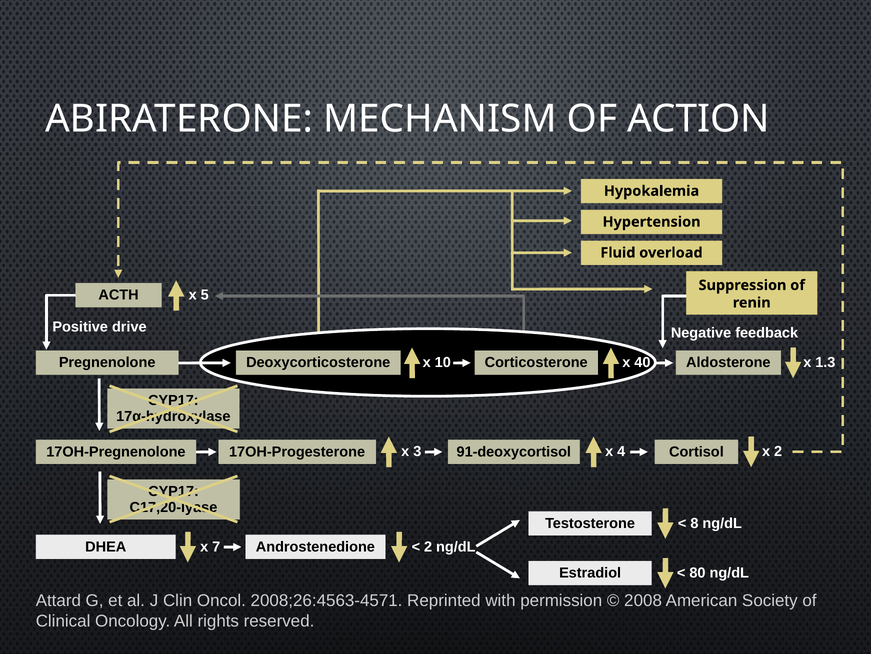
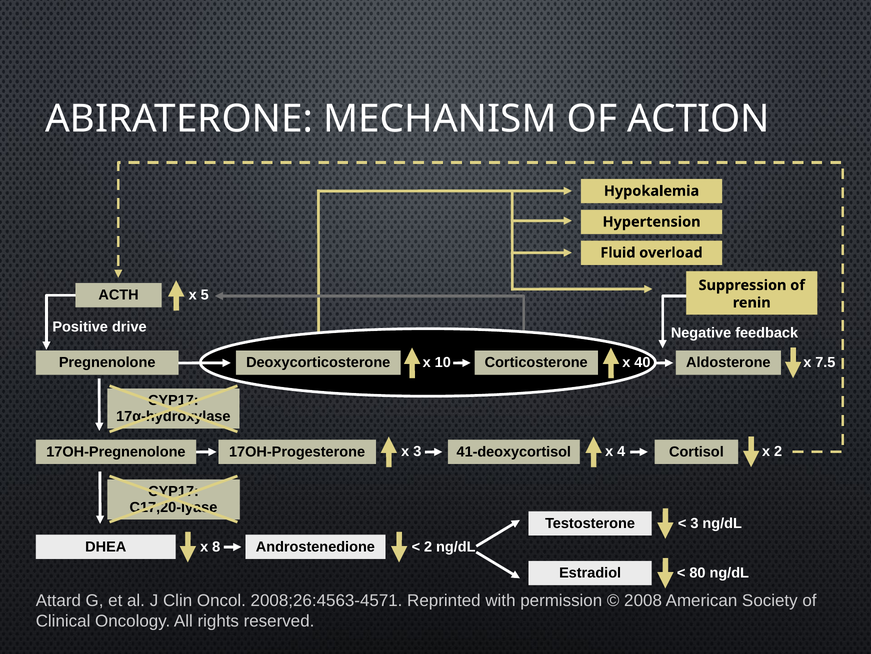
1.3: 1.3 -> 7.5
91-deoxycortisol: 91-deoxycortisol -> 41-deoxycortisol
8 at (694, 523): 8 -> 3
7: 7 -> 8
